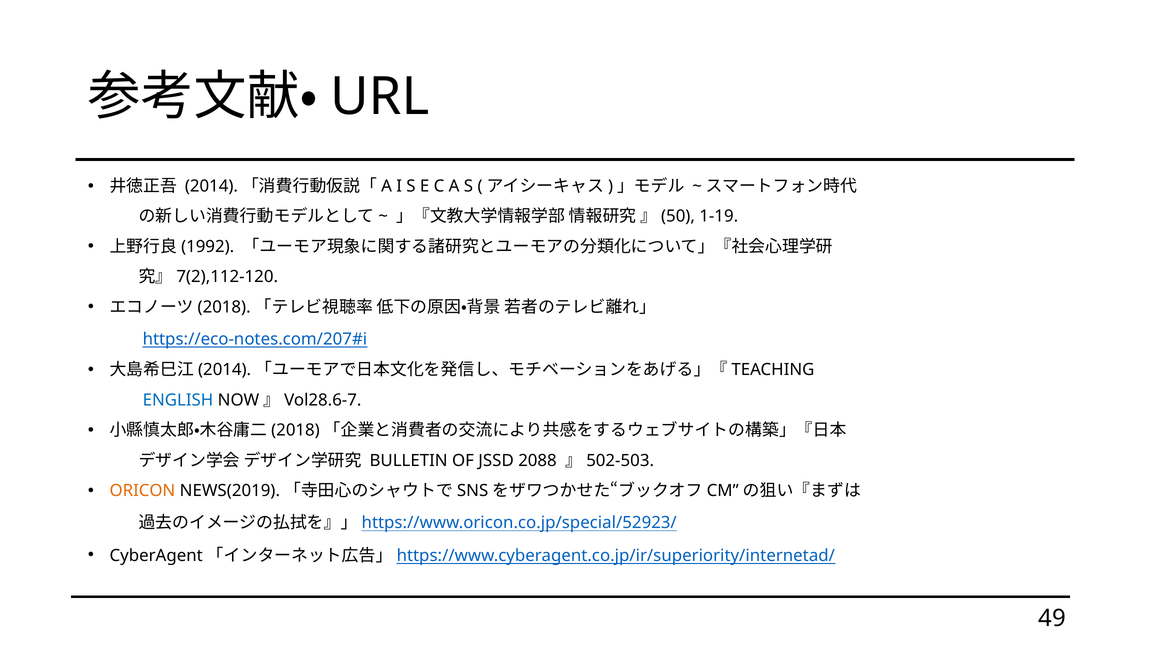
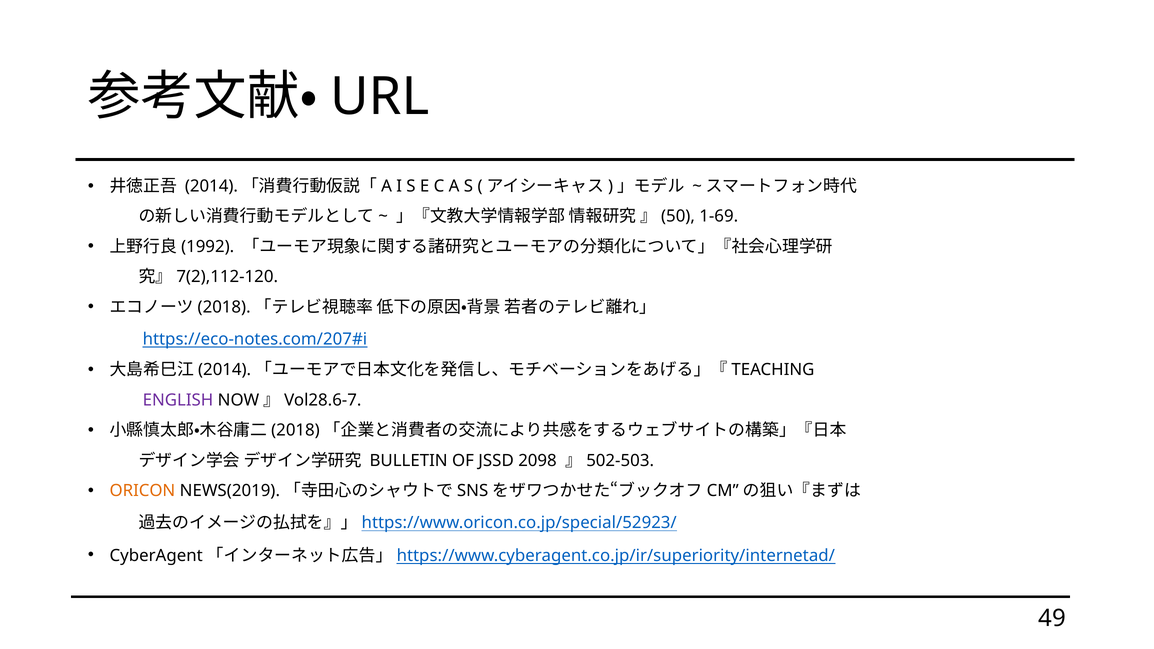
1-19: 1-19 -> 1-69
ENGLISH colour: blue -> purple
2088: 2088 -> 2098
